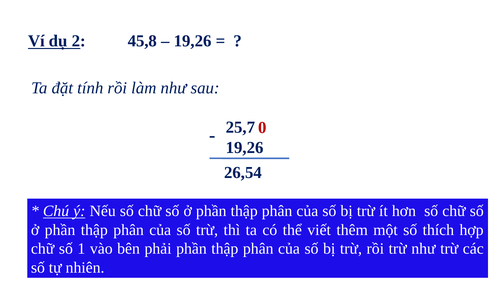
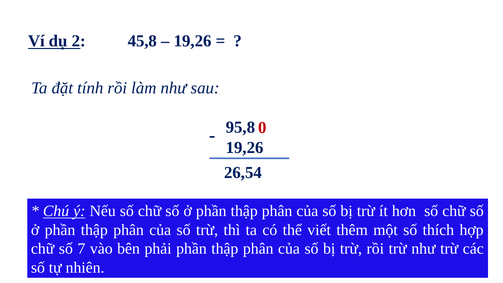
25,7: 25,7 -> 95,8
1: 1 -> 7
